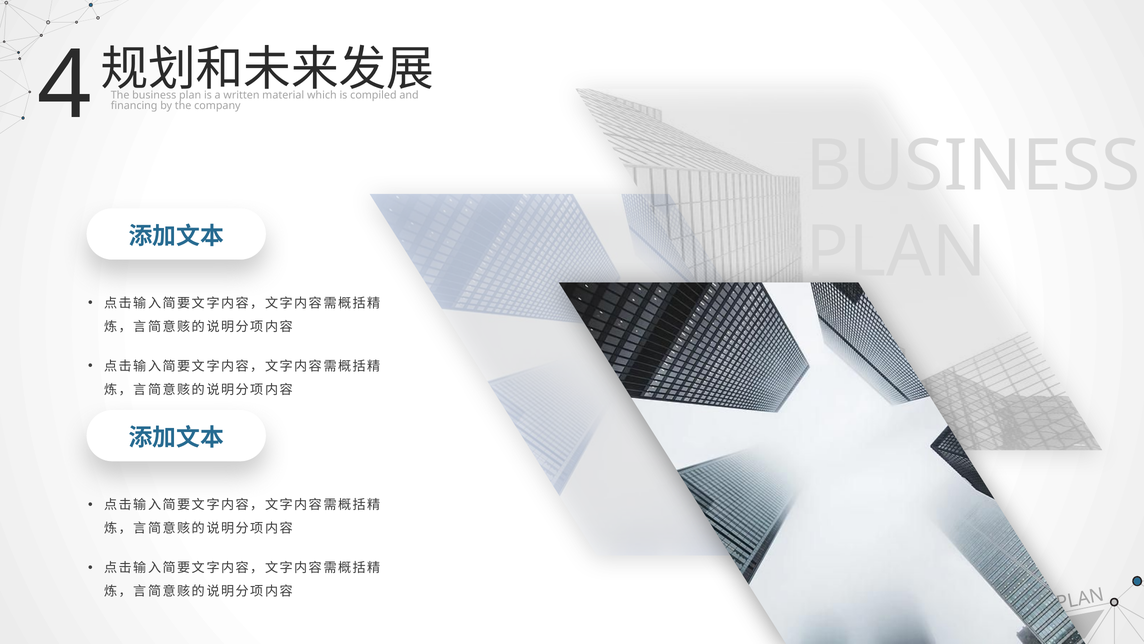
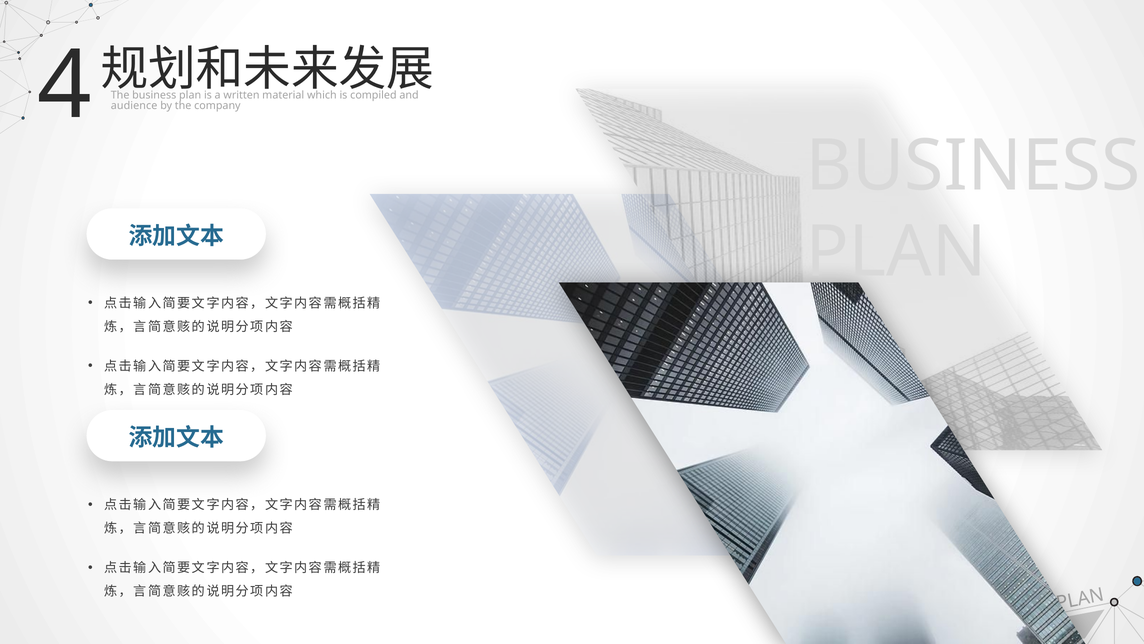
financing: financing -> audience
